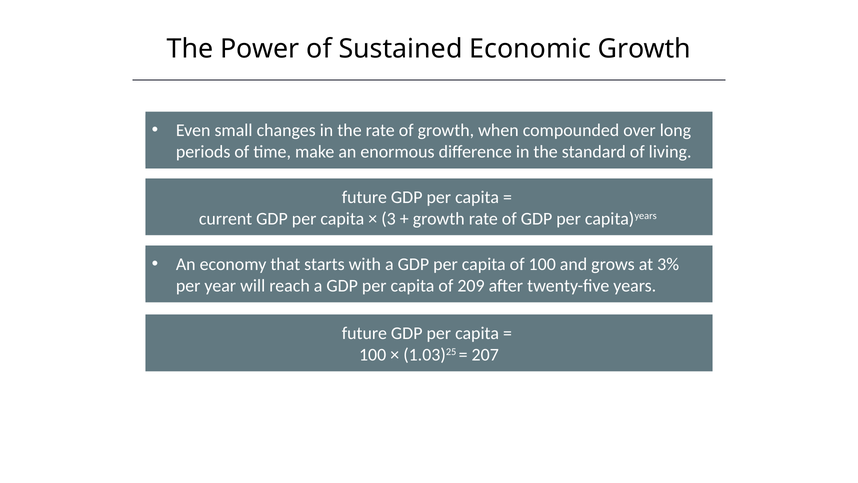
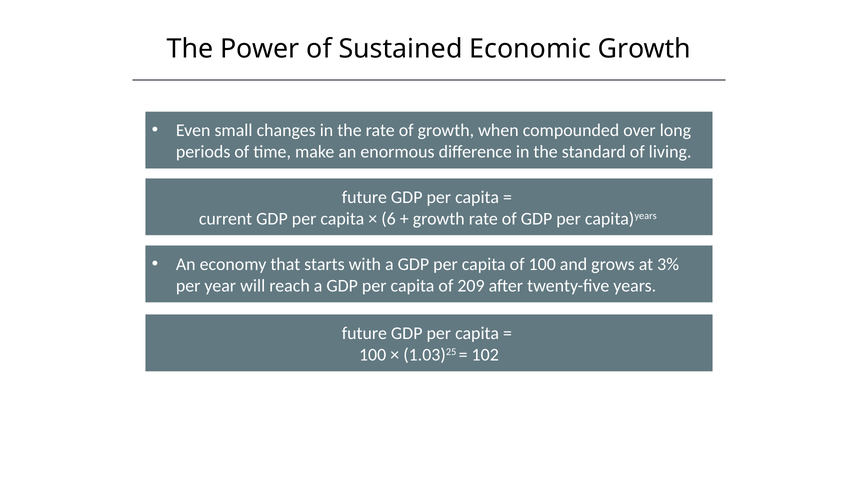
3: 3 -> 6
207: 207 -> 102
